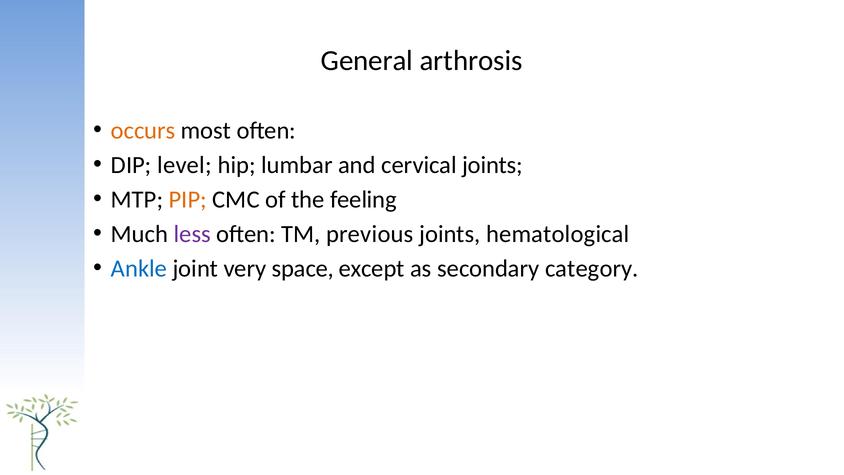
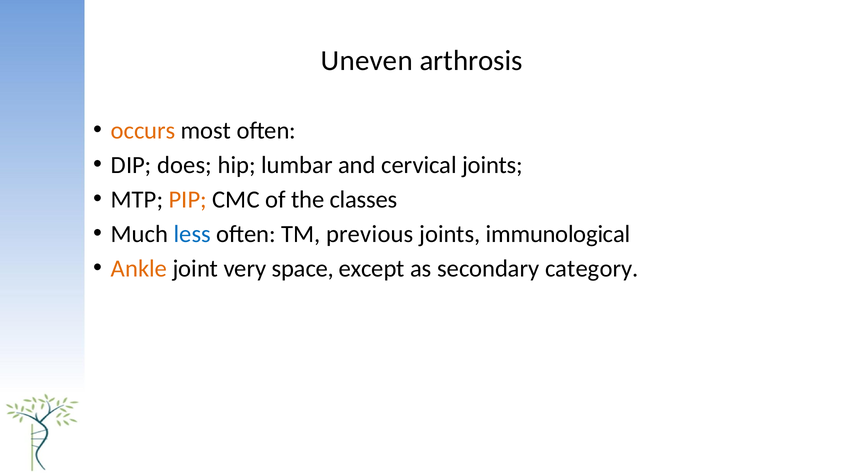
General: General -> Uneven
level: level -> does
feeling: feeling -> classes
less colour: purple -> blue
hematological: hematological -> immunological
Ankle colour: blue -> orange
